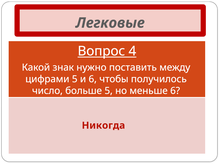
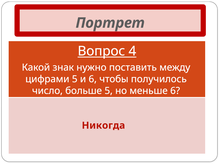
Легковые: Легковые -> Портрет
